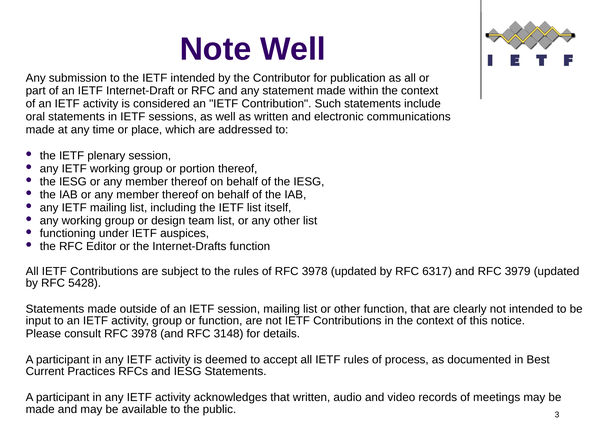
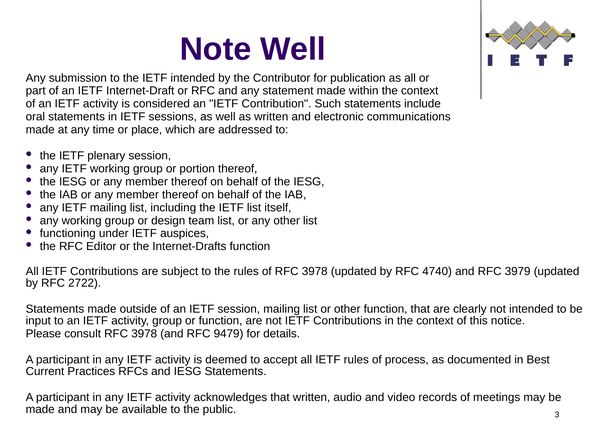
6317: 6317 -> 4740
5428: 5428 -> 2722
3148: 3148 -> 9479
